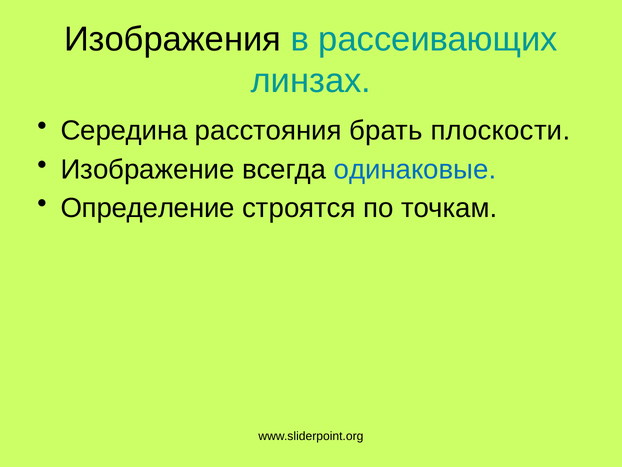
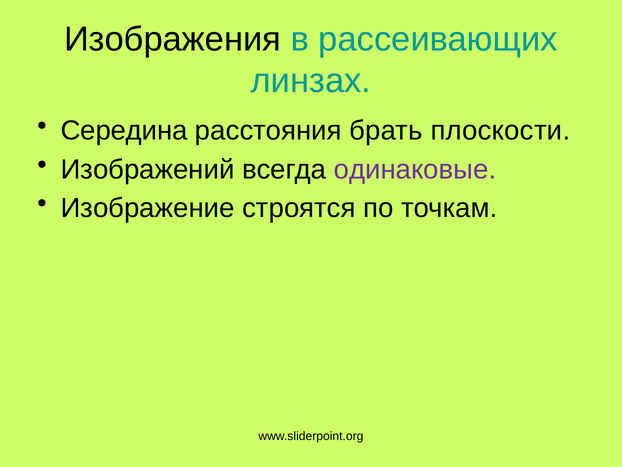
Изображение: Изображение -> Изображений
одинаковые colour: blue -> purple
Определение: Определение -> Изображение
